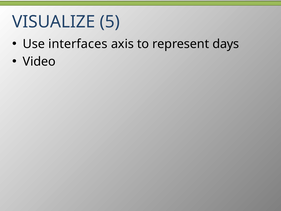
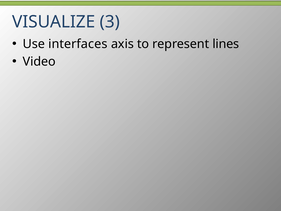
5: 5 -> 3
days: days -> lines
